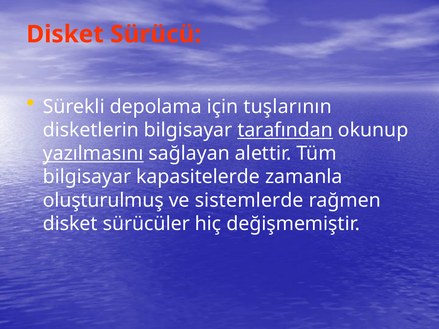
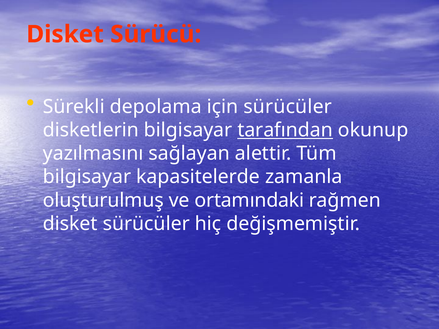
için tuşlarının: tuşlarının -> sürücüler
yazılmasını underline: present -> none
sistemlerde: sistemlerde -> ortamındaki
